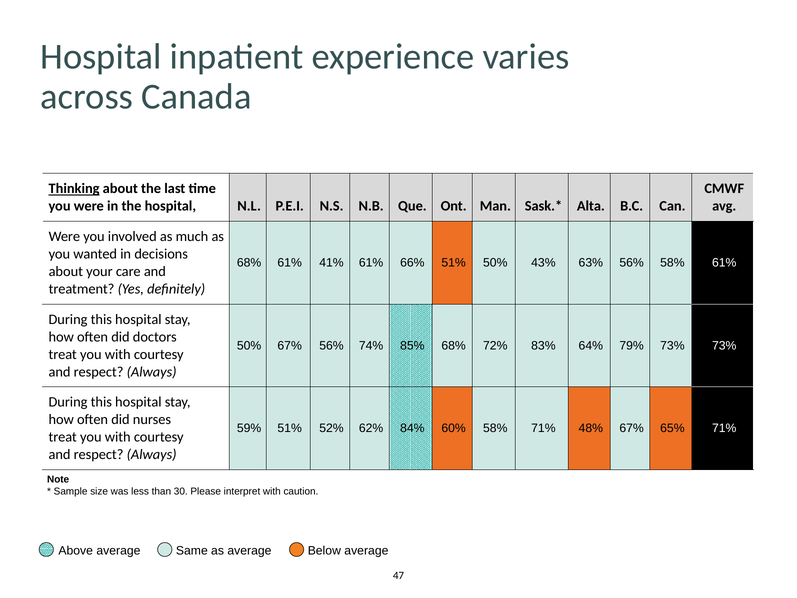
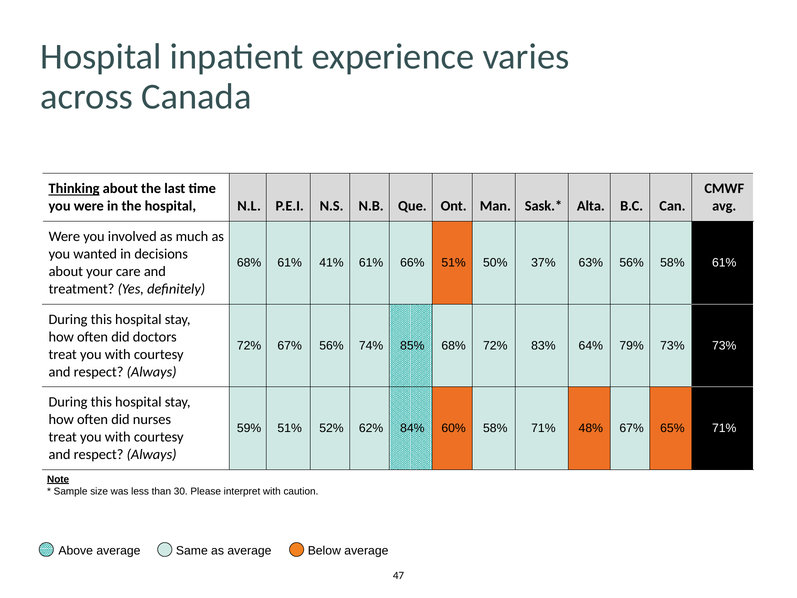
43%: 43% -> 37%
50% at (249, 346): 50% -> 72%
Note underline: none -> present
